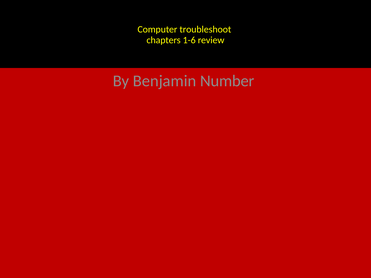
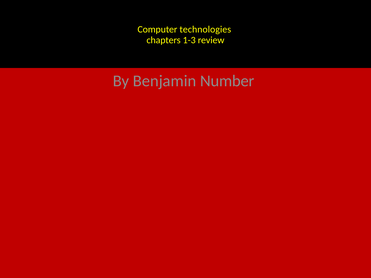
troubleshoot: troubleshoot -> technologies
1-6: 1-6 -> 1-3
